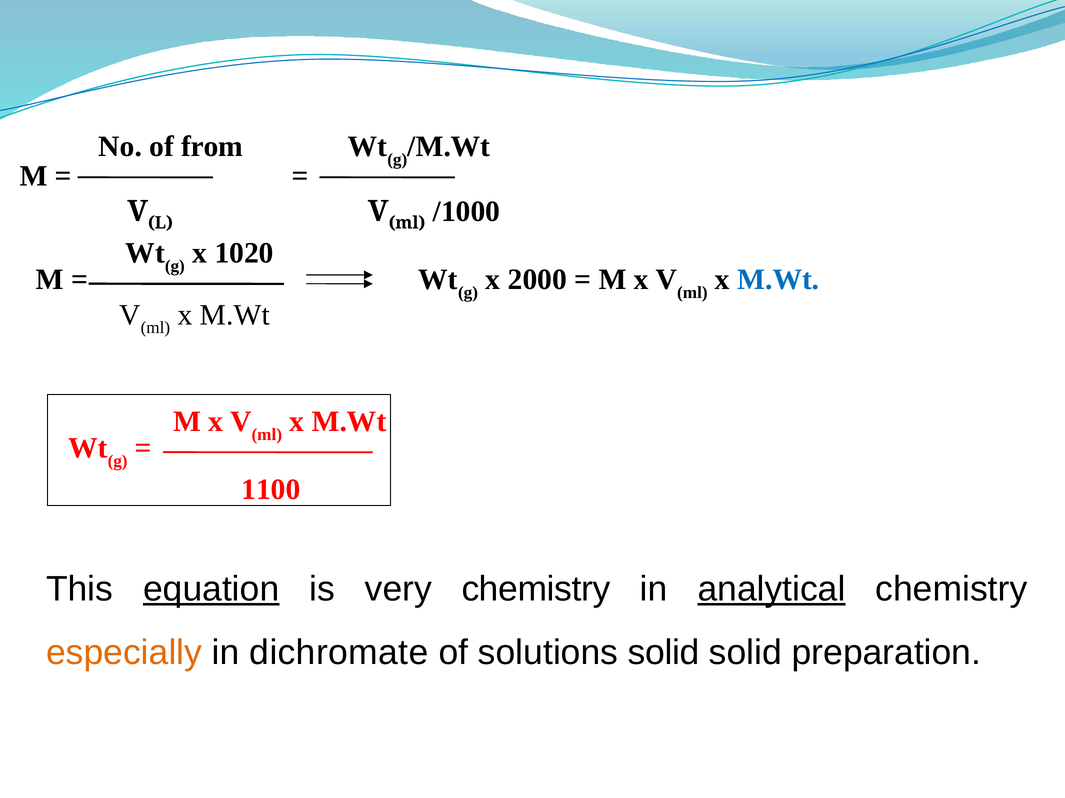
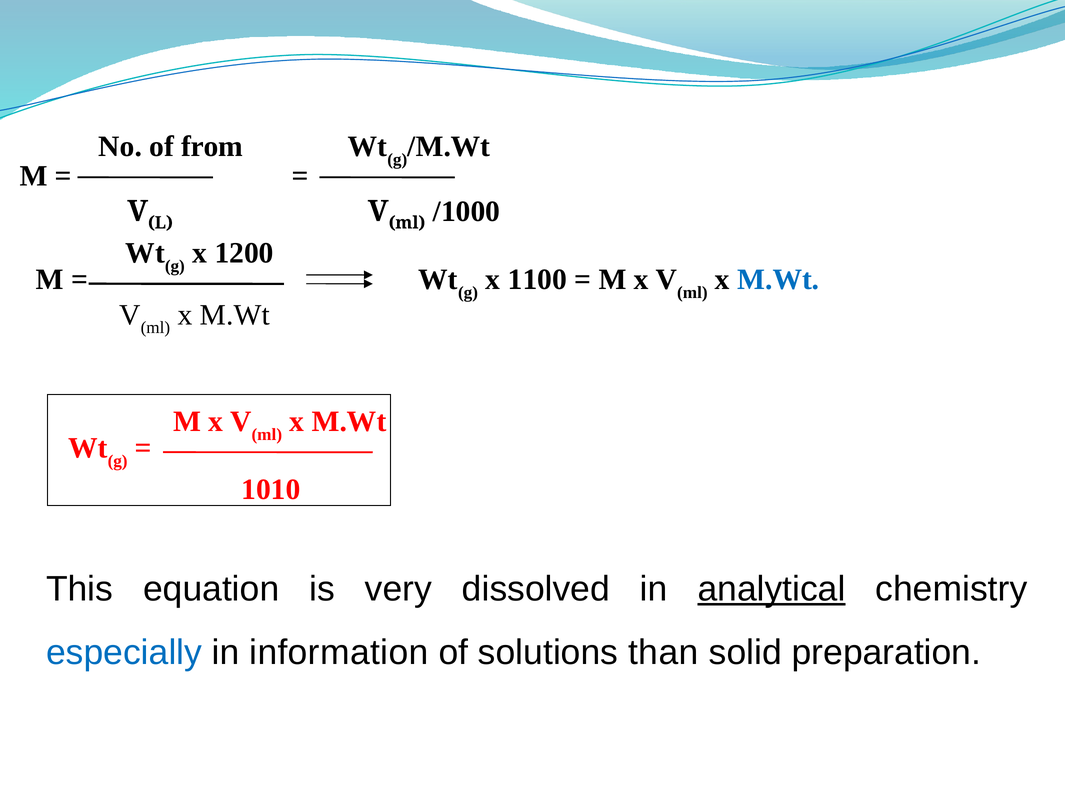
1020: 1020 -> 1200
2000: 2000 -> 1100
1100: 1100 -> 1010
equation underline: present -> none
very chemistry: chemistry -> dissolved
especially colour: orange -> blue
dichromate: dichromate -> information
solutions solid: solid -> than
